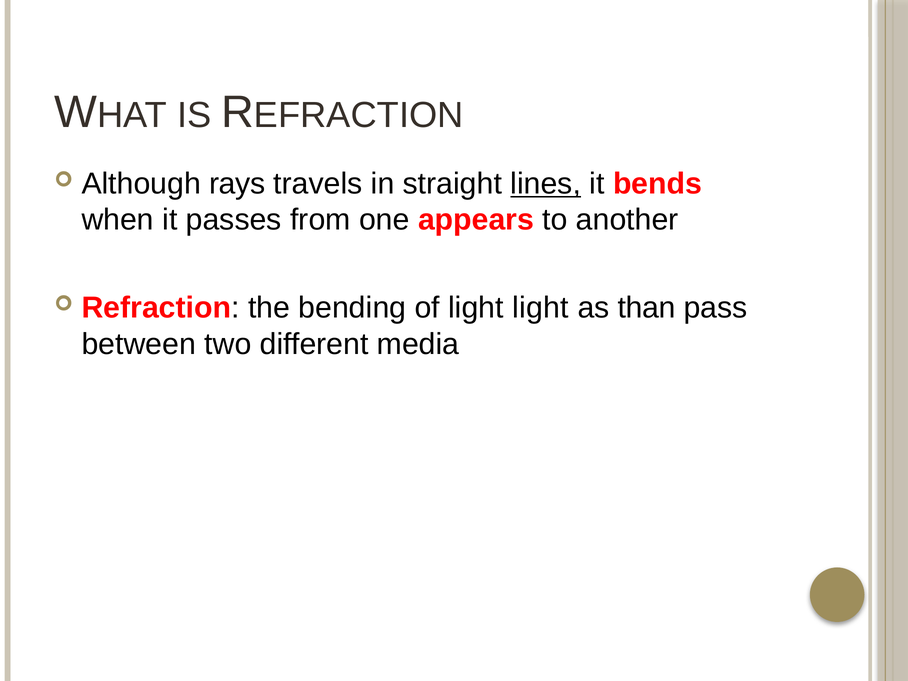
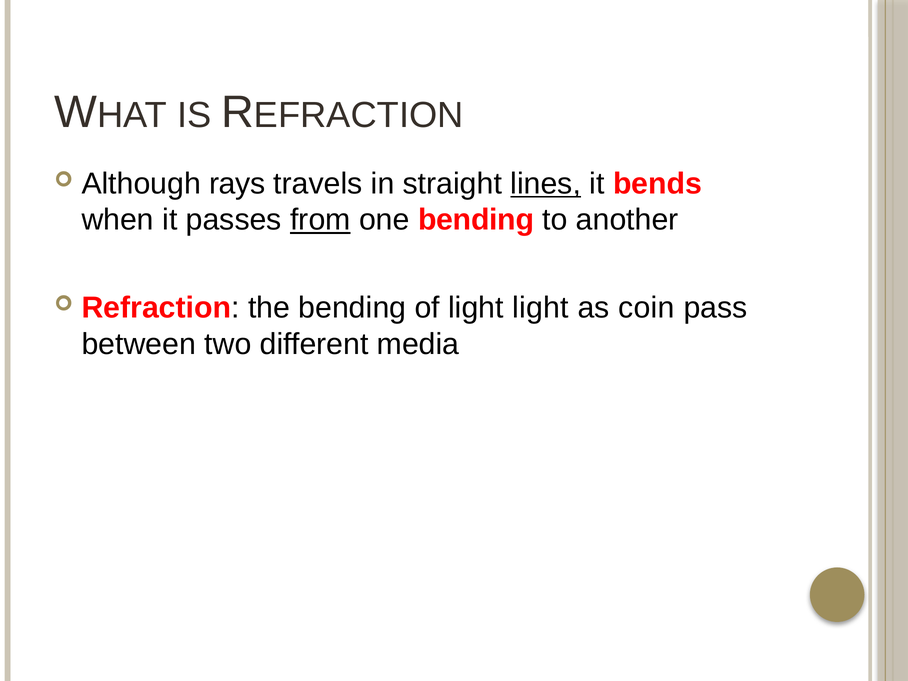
from underline: none -> present
one appears: appears -> bending
than: than -> coin
